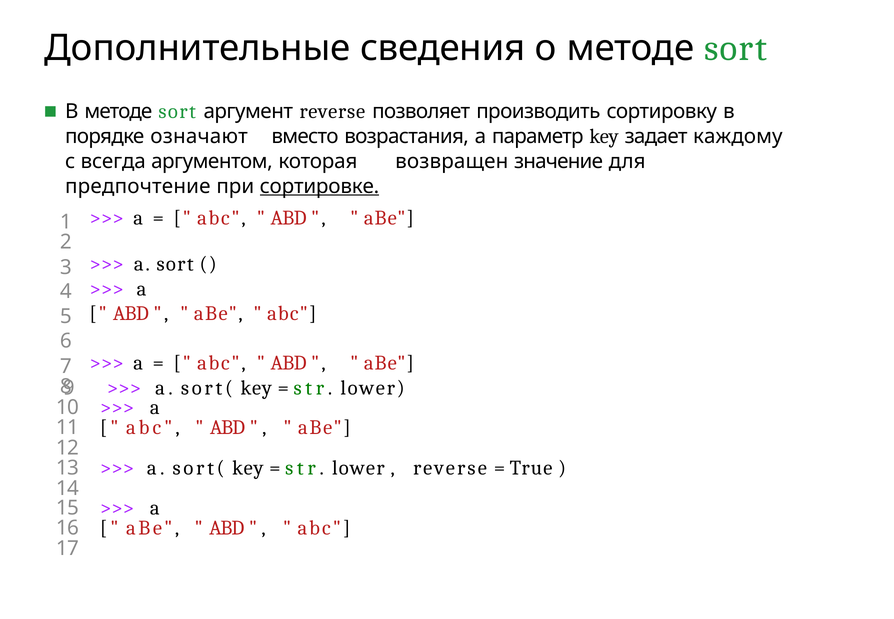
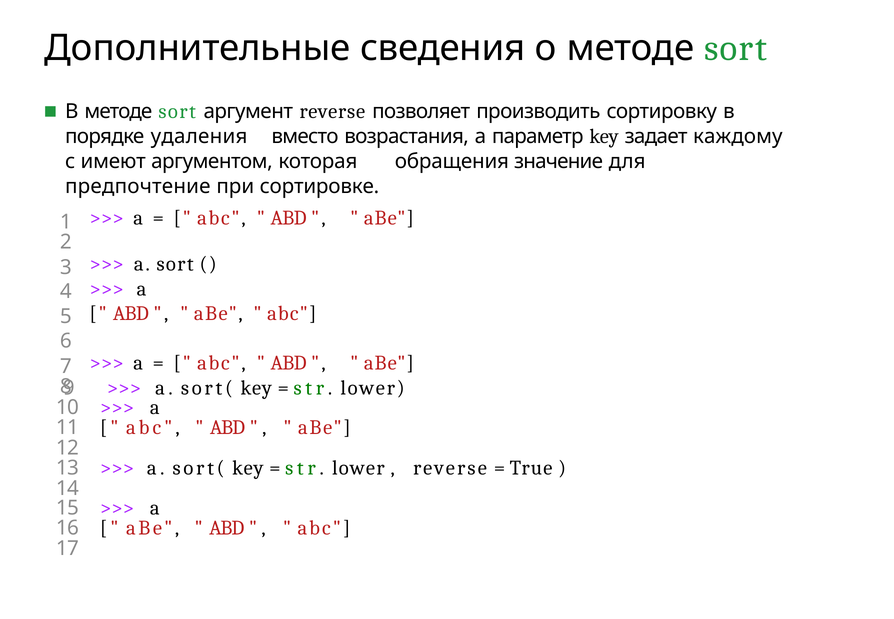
означают: означают -> удаления
всегда: всегда -> имеют
возвращен: возвращен -> обращения
сортировке underline: present -> none
